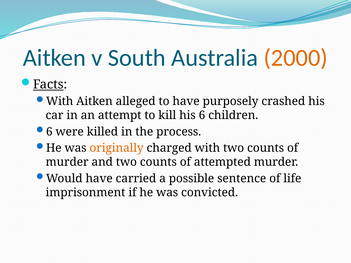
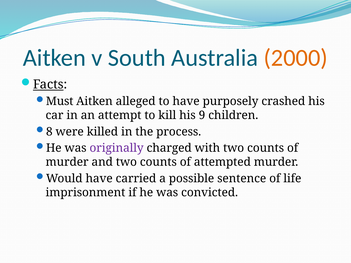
With at (60, 101): With -> Must
his 6: 6 -> 9
6 at (49, 132): 6 -> 8
originally colour: orange -> purple
